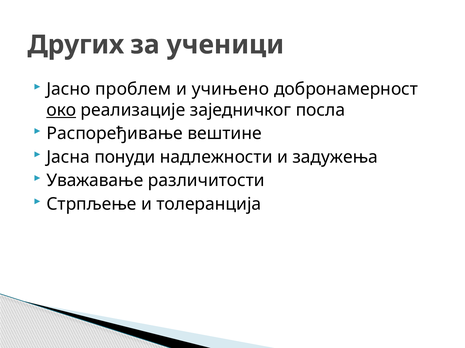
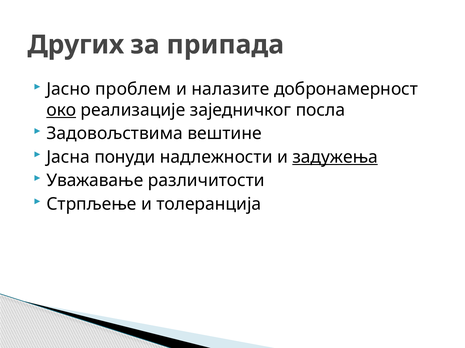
ученици: ученици -> припада
учињено: учињено -> налазите
Распоређивање: Распоређивање -> Задовољствима
задужења underline: none -> present
